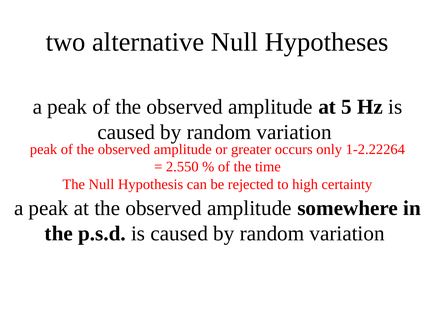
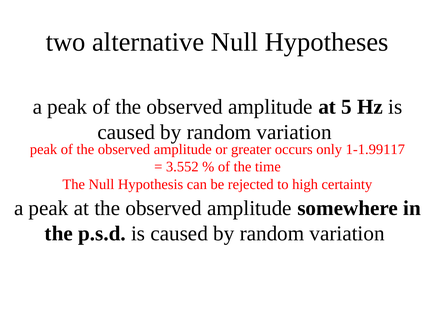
1-2.22264: 1-2.22264 -> 1-1.99117
2.550: 2.550 -> 3.552
